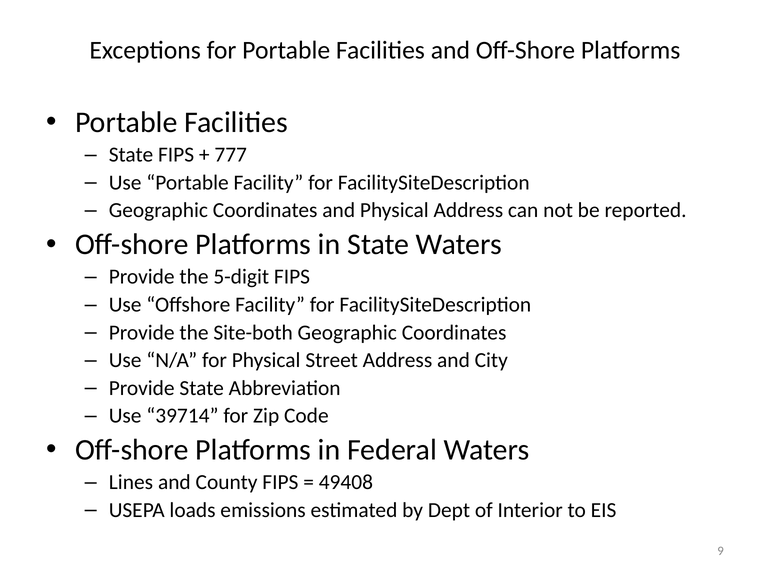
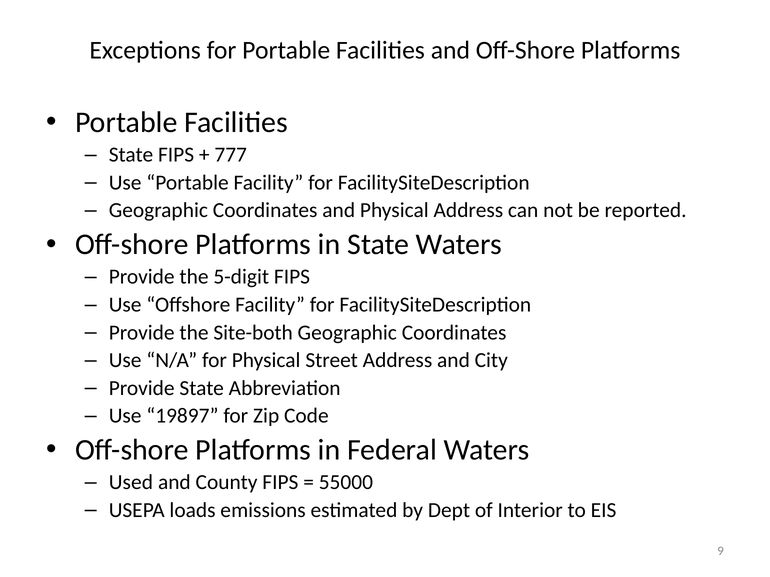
39714: 39714 -> 19897
Lines: Lines -> Used
49408: 49408 -> 55000
